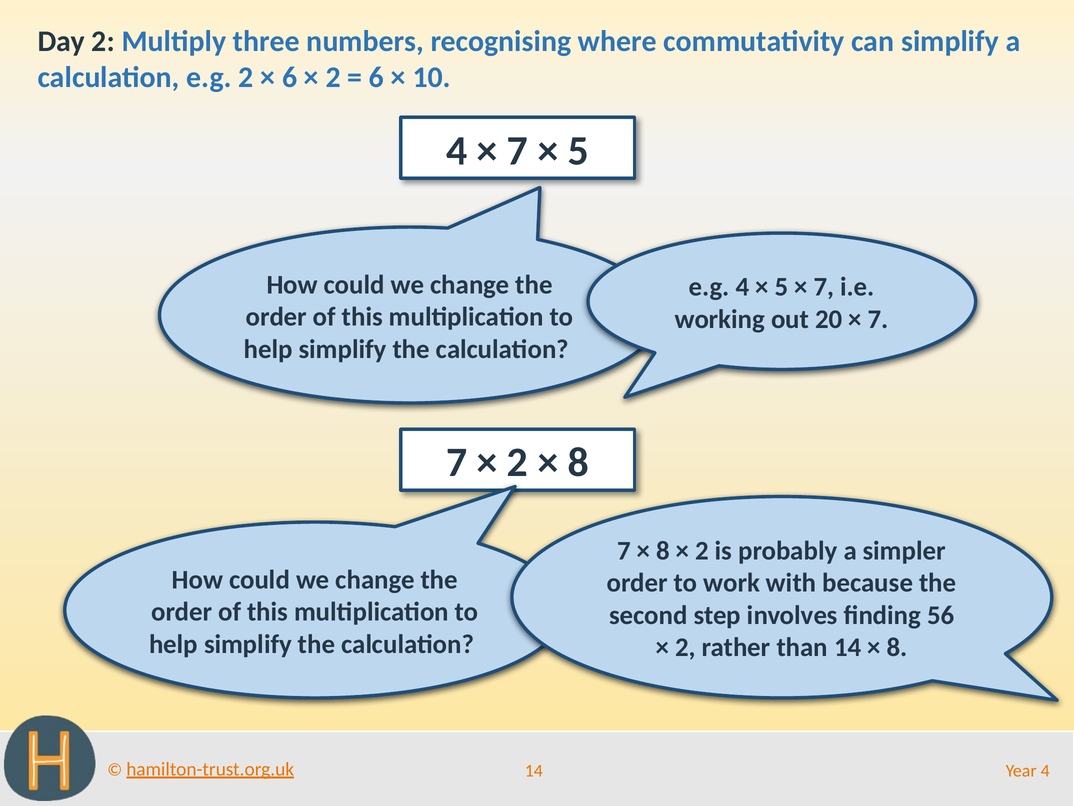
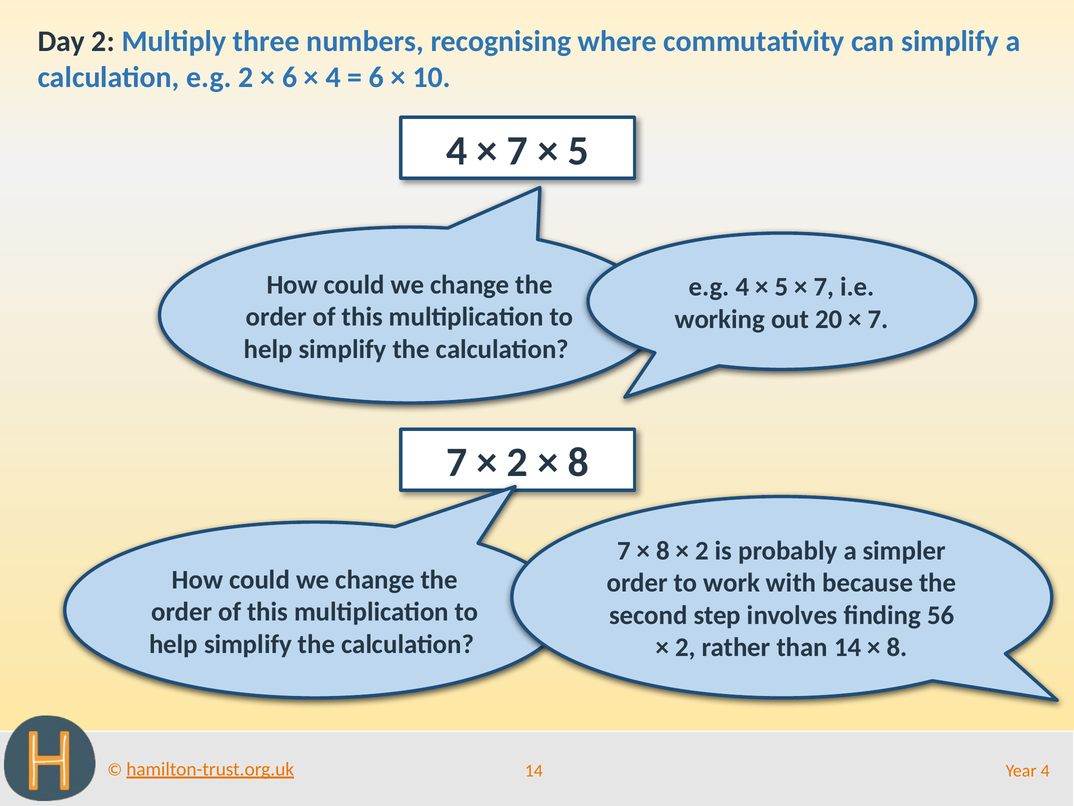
2 at (333, 77): 2 -> 4
